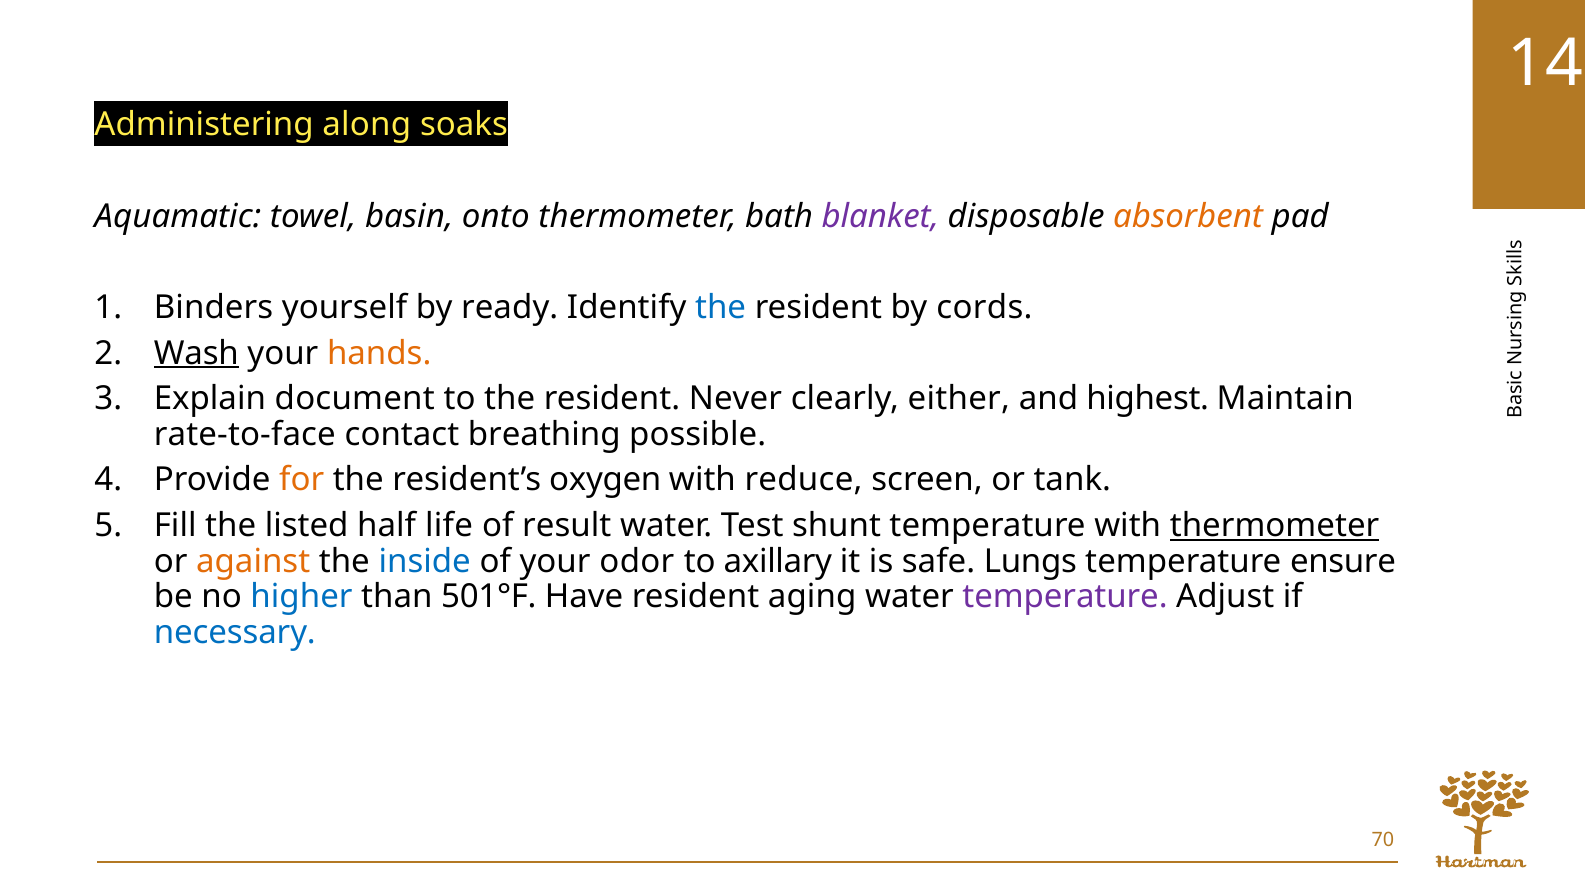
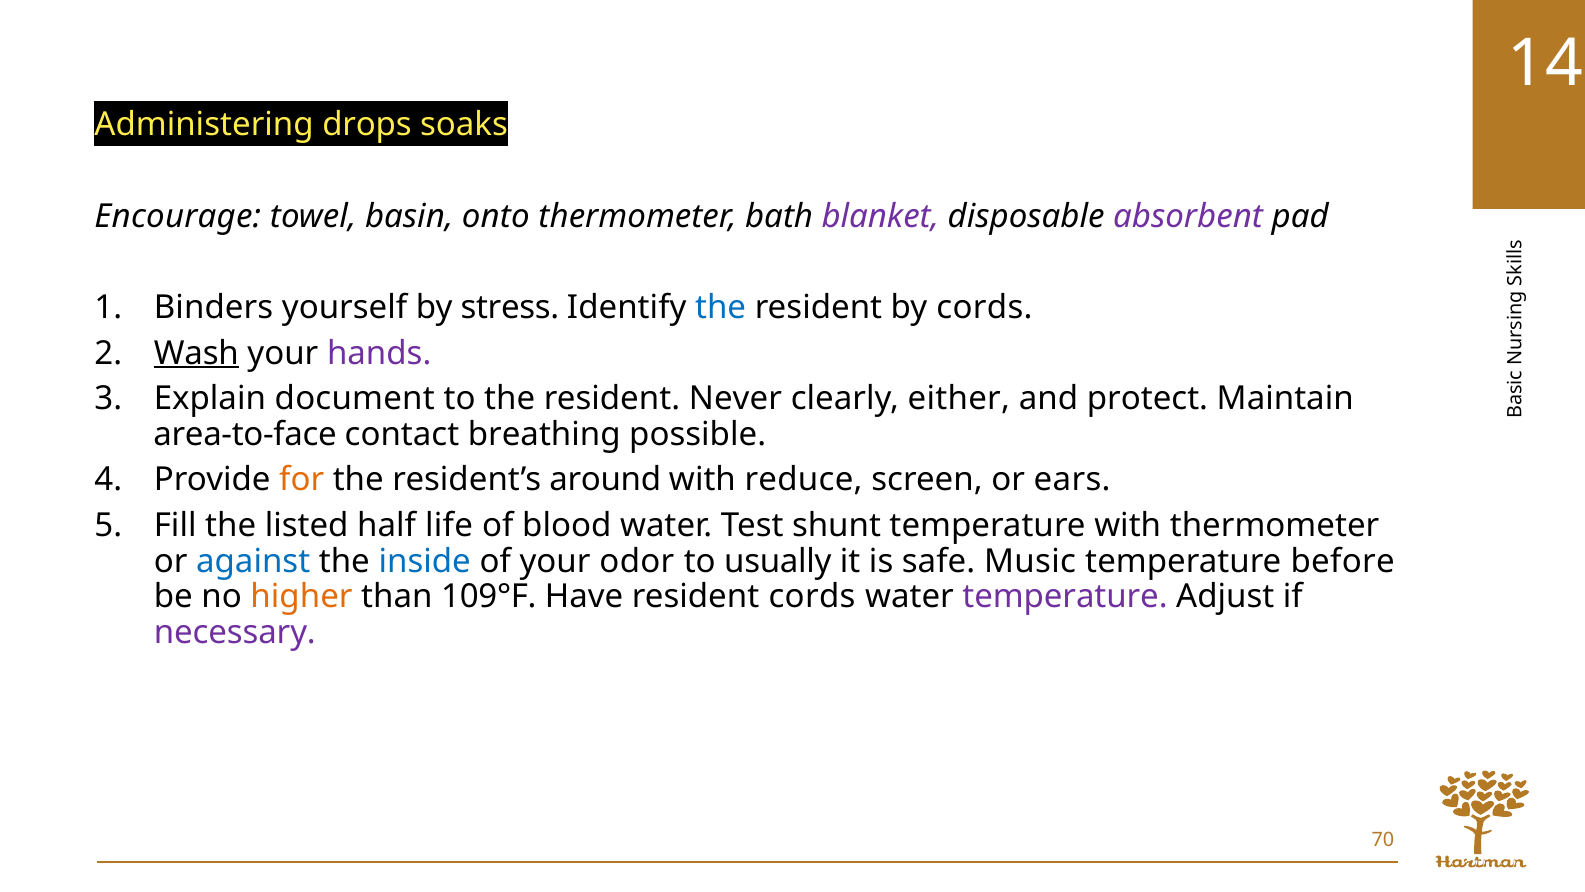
along: along -> drops
Aquamatic: Aquamatic -> Encourage
absorbent colour: orange -> purple
ready: ready -> stress
hands colour: orange -> purple
highest: highest -> protect
rate-to-face: rate-to-face -> area-to-face
oxygen: oxygen -> around
tank: tank -> ears
result: result -> blood
thermometer at (1275, 525) underline: present -> none
against colour: orange -> blue
axillary: axillary -> usually
Lungs: Lungs -> Music
ensure: ensure -> before
higher colour: blue -> orange
501°F: 501°F -> 109°F
resident aging: aging -> cords
necessary colour: blue -> purple
